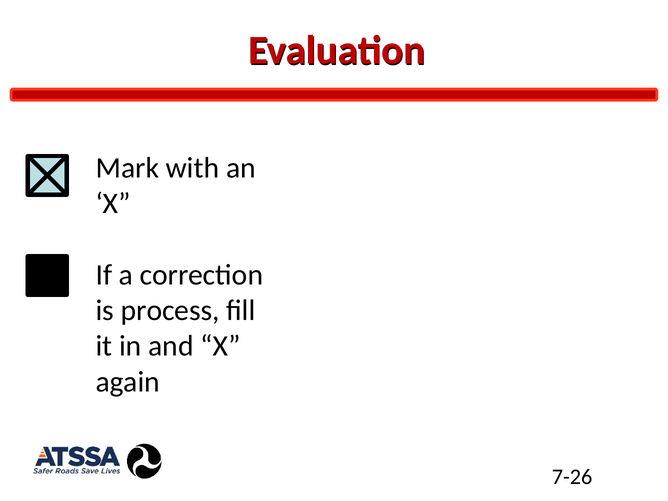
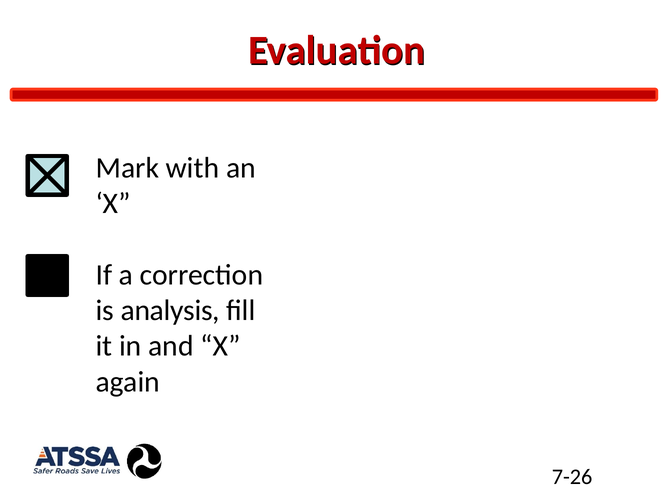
process: process -> analysis
